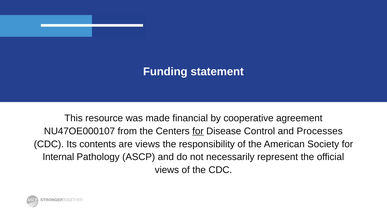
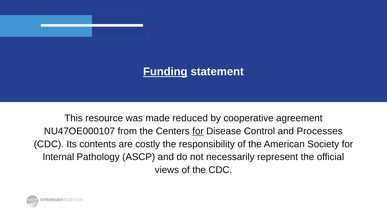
Funding underline: none -> present
financial: financial -> reduced
are views: views -> costly
